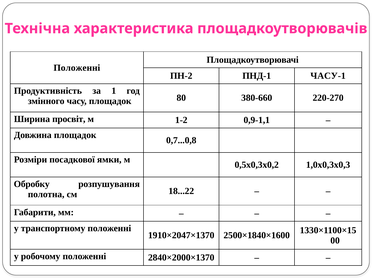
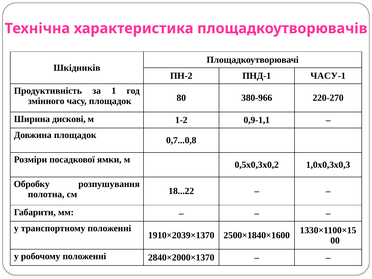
Положенні at (77, 68): Положенні -> Шкідників
380-660: 380-660 -> 380-966
просвіт: просвіт -> дискові
1910×2047×1370: 1910×2047×1370 -> 1910×2039×1370
